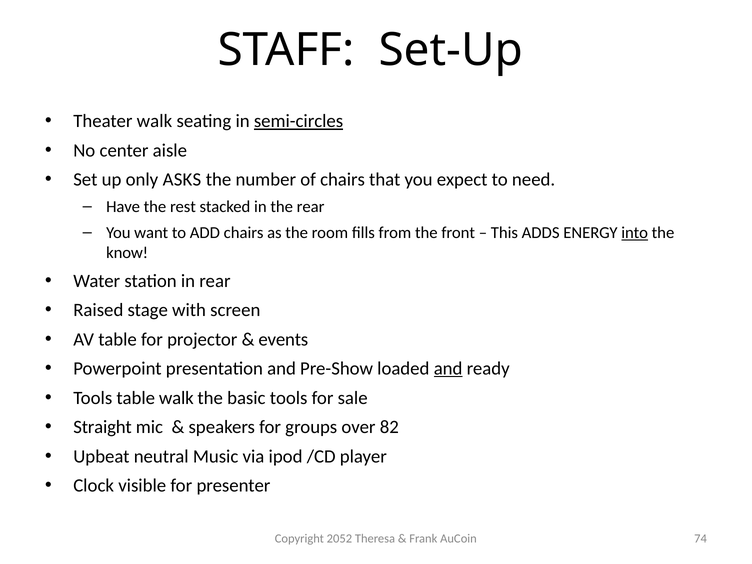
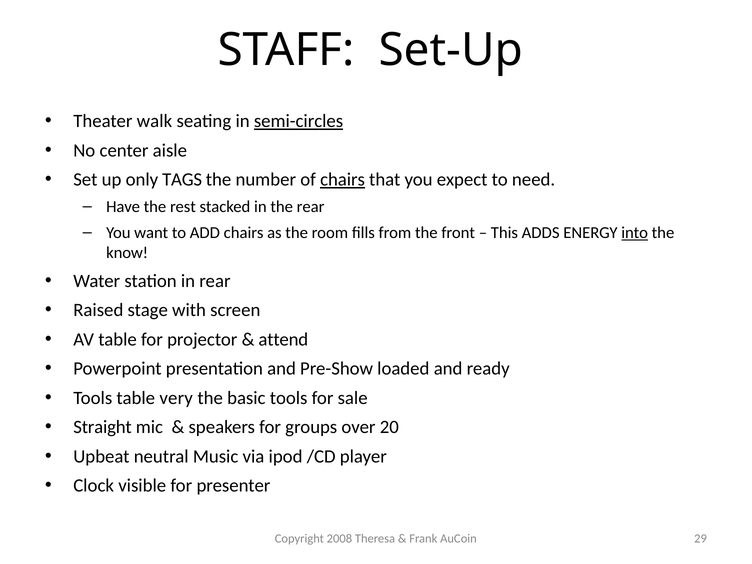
ASKS: ASKS -> TAGS
chairs at (343, 180) underline: none -> present
events: events -> attend
and at (448, 369) underline: present -> none
table walk: walk -> very
82: 82 -> 20
2052: 2052 -> 2008
74: 74 -> 29
